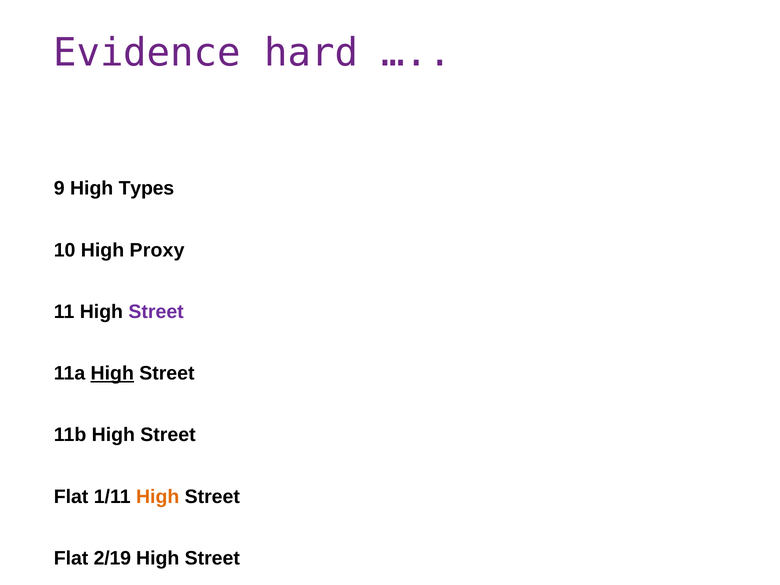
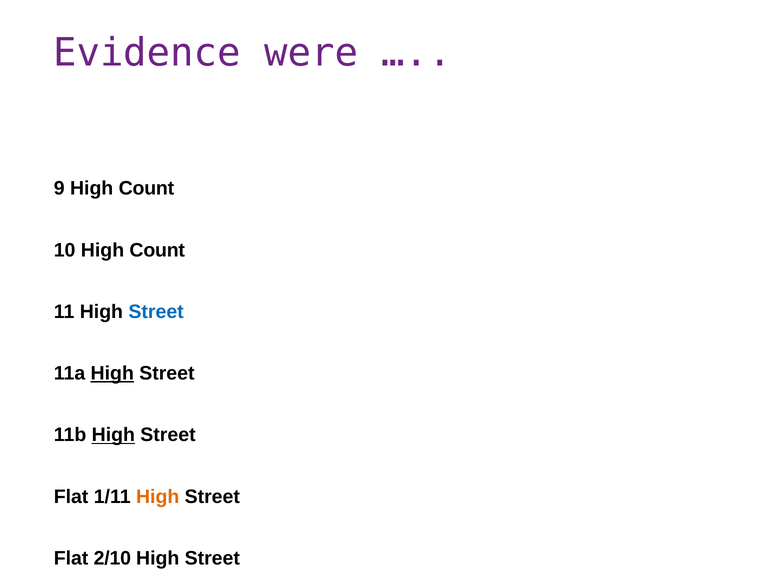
hard: hard -> were
9 High Types: Types -> Count
10 High Proxy: Proxy -> Count
Street at (156, 312) colour: purple -> blue
High at (113, 435) underline: none -> present
2/19: 2/19 -> 2/10
